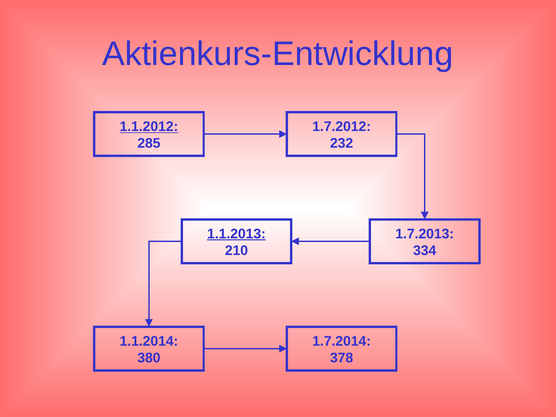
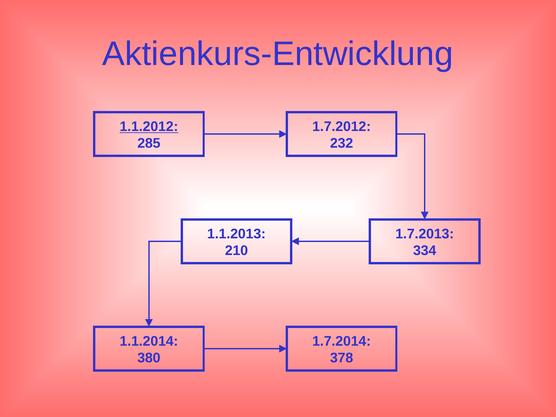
1.1.2013 underline: present -> none
